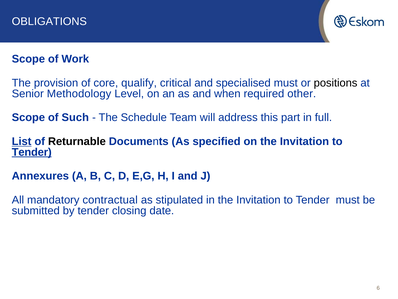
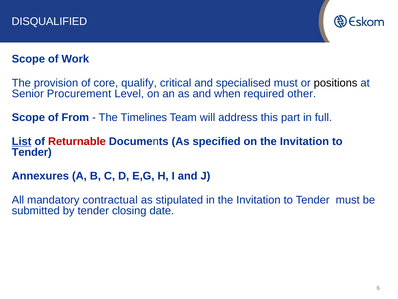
OBLIGATIONS: OBLIGATIONS -> DISQUALIFIED
Methodology: Methodology -> Procurement
Such: Such -> From
Schedule: Schedule -> Timelines
Returnable colour: black -> red
Tender at (32, 152) underline: present -> none
